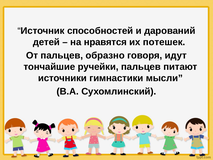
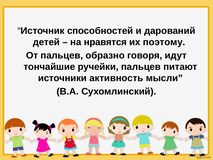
потешек: потешек -> поэтому
гимнастики: гимнастики -> активность
